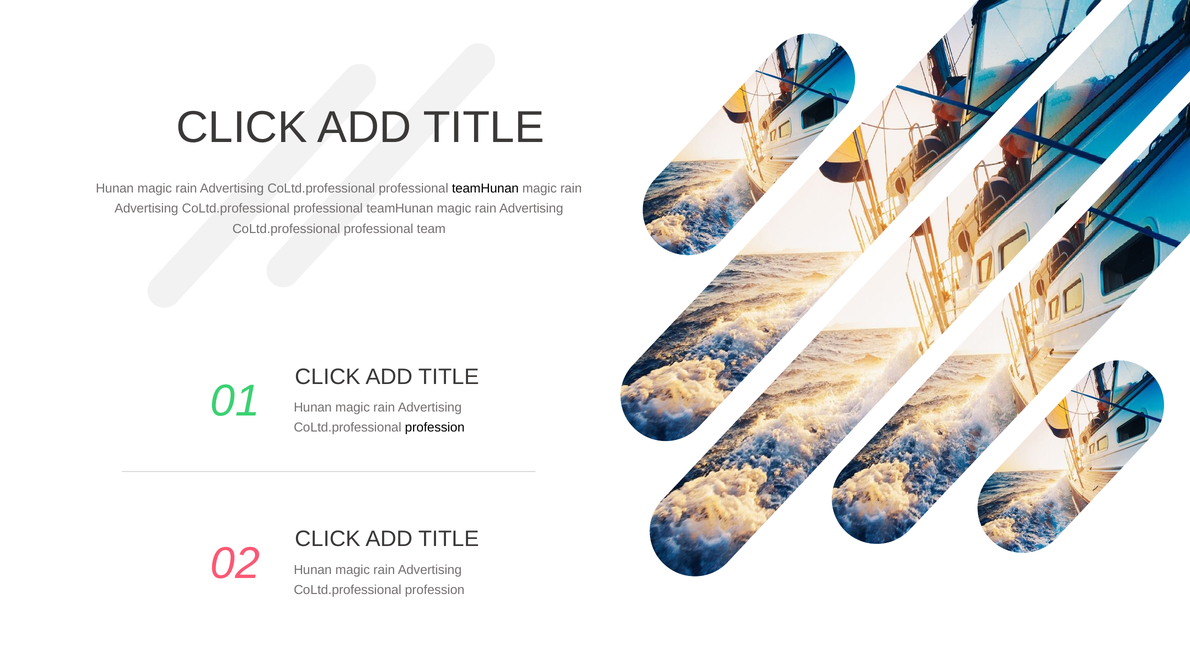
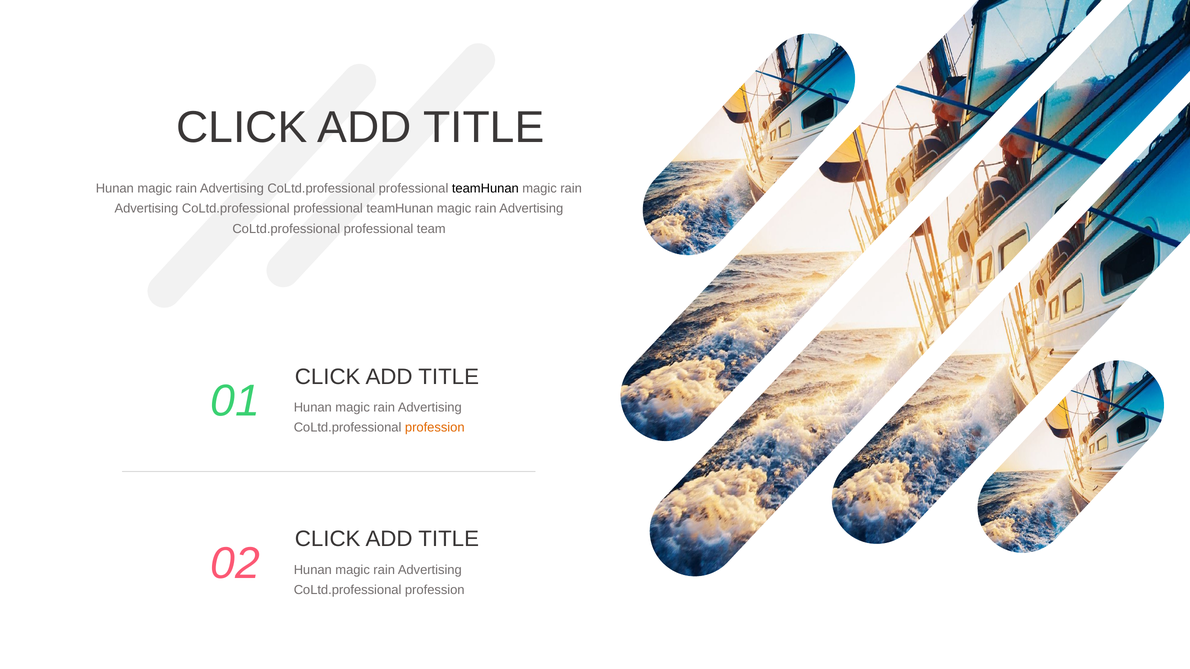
profession at (435, 428) colour: black -> orange
